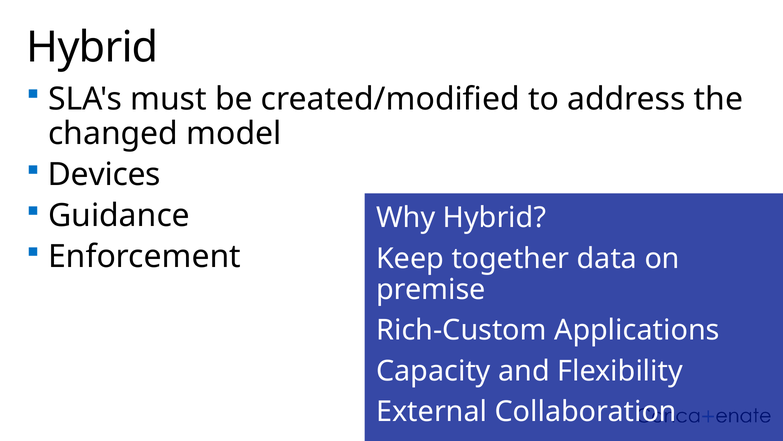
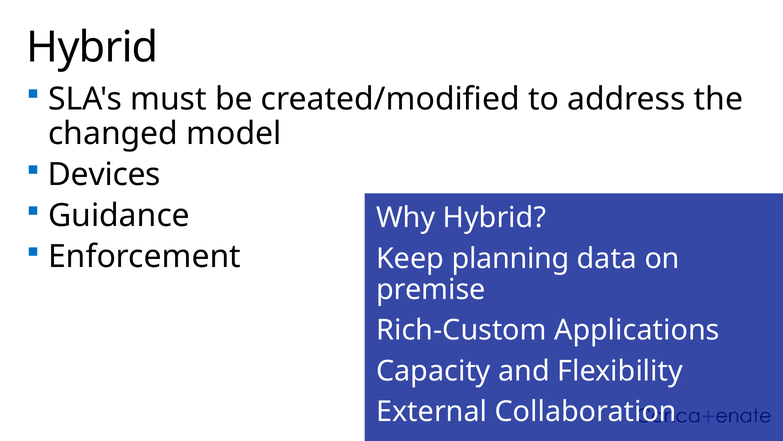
together: together -> planning
